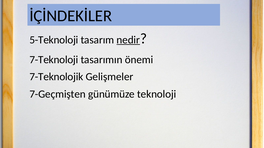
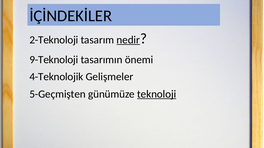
5-Teknoloji: 5-Teknoloji -> 2-Teknoloji
7-Teknoloji: 7-Teknoloji -> 9-Teknoloji
7-Teknolojik: 7-Teknolojik -> 4-Teknolojik
7-Geçmişten: 7-Geçmişten -> 5-Geçmişten
teknoloji underline: none -> present
